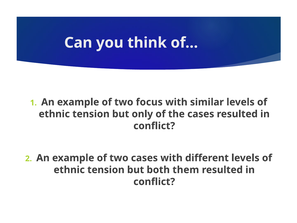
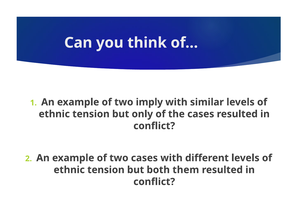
focus: focus -> imply
